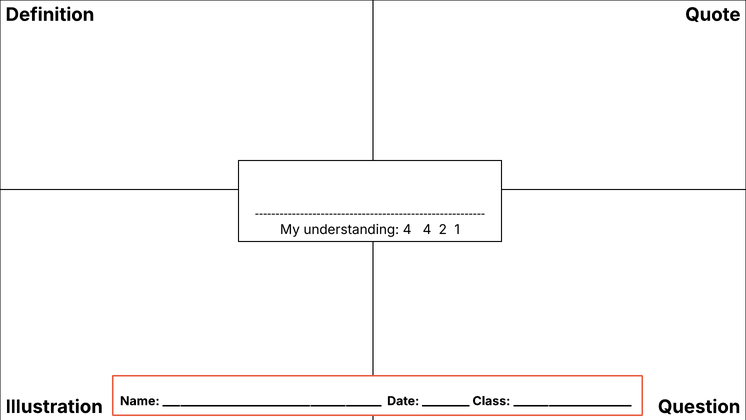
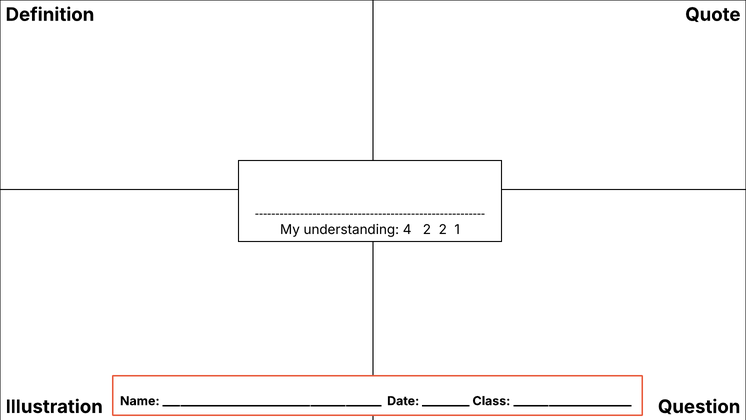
4 4: 4 -> 2
